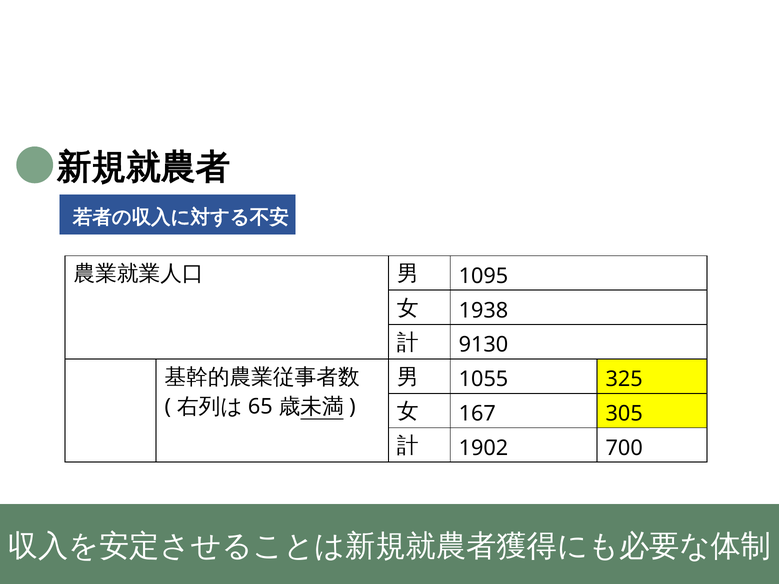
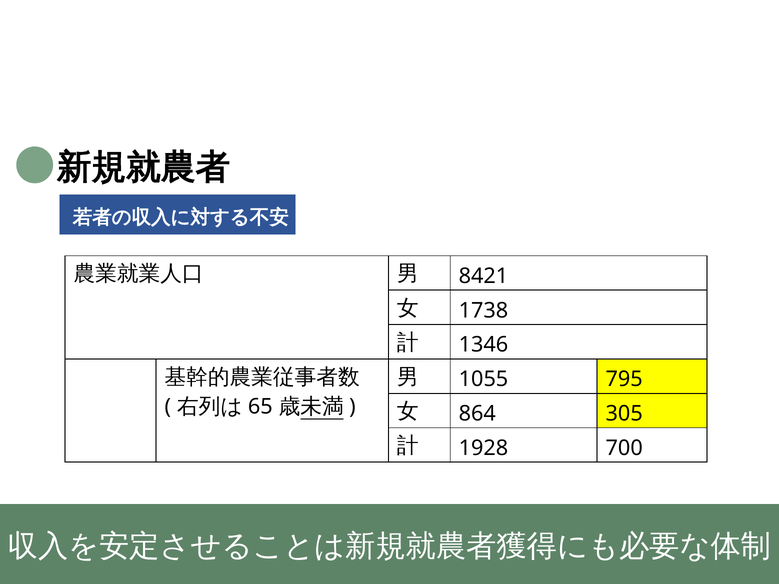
1095: 1095 -> 8421
1938: 1938 -> 1738
9130: 9130 -> 1346
325: 325 -> 795
167: 167 -> 864
1902: 1902 -> 1928
